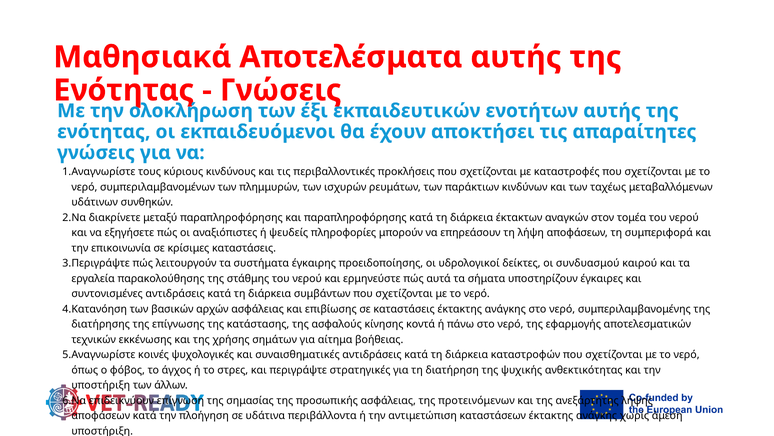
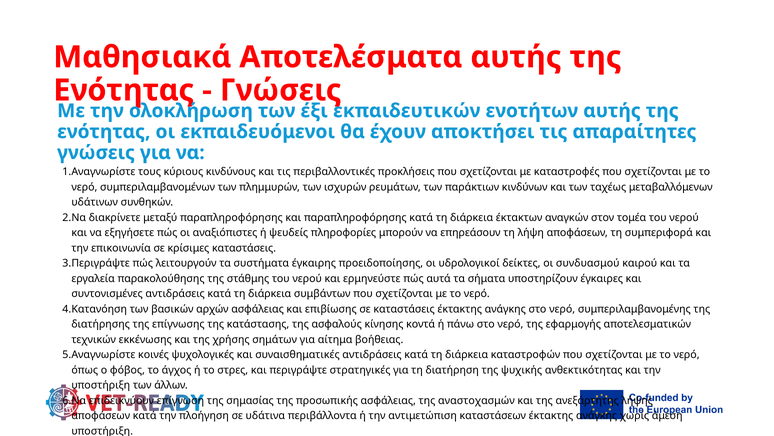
προτεινόμενων: προτεινόμενων -> αναστοχασμών
